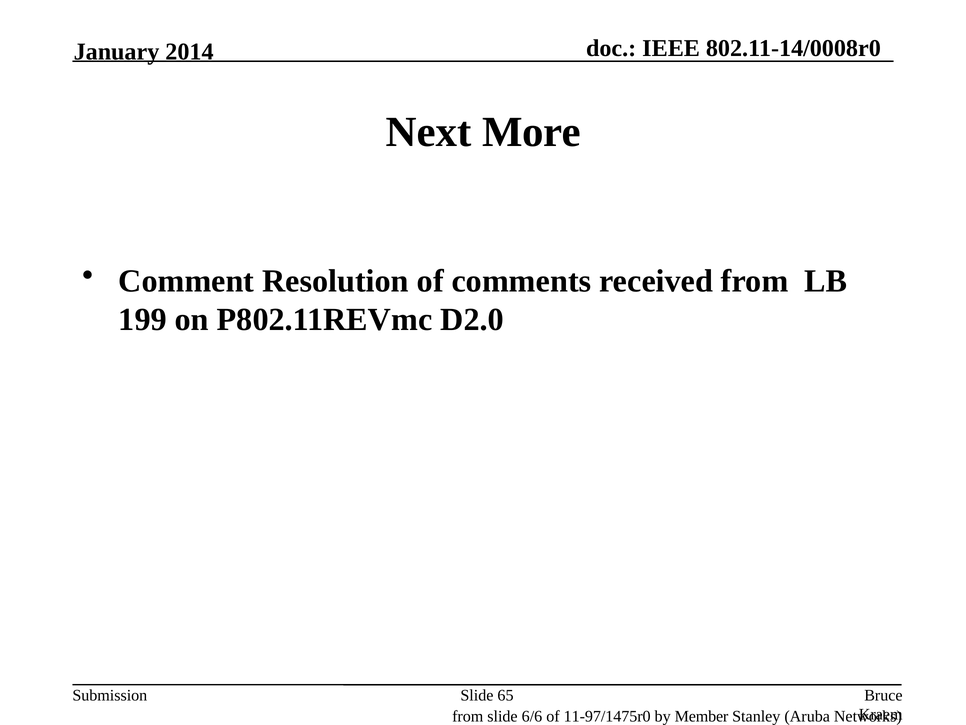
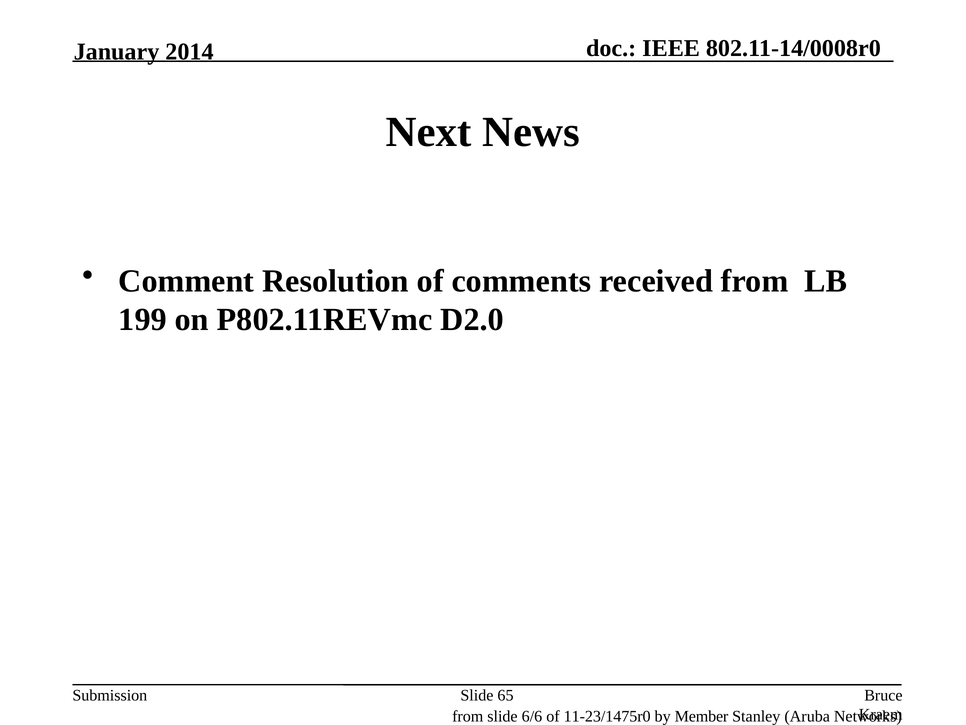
More: More -> News
11-97/1475r0: 11-97/1475r0 -> 11-23/1475r0
